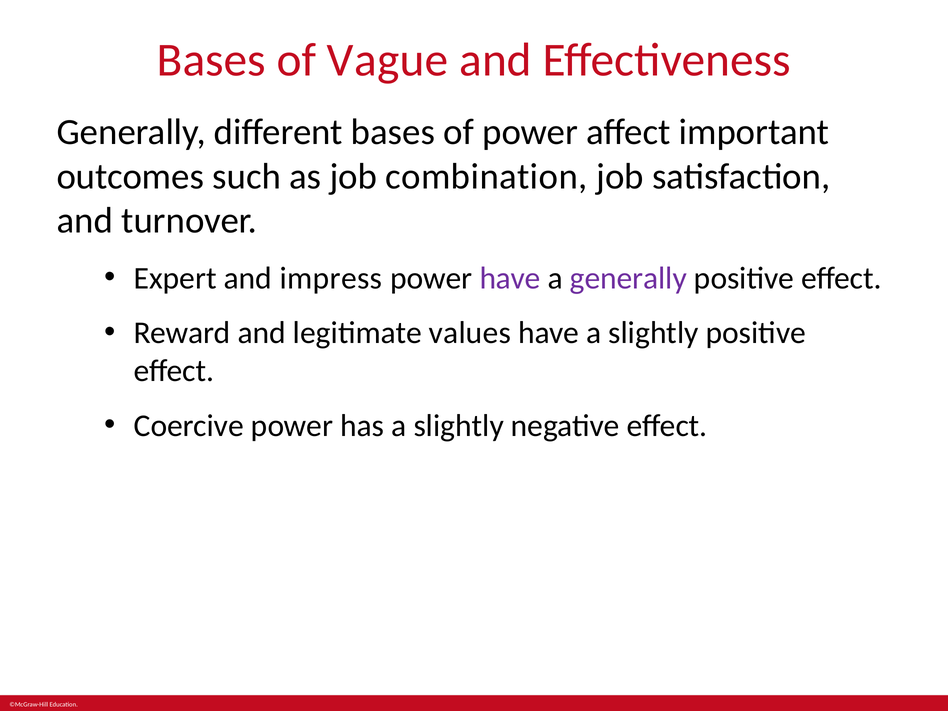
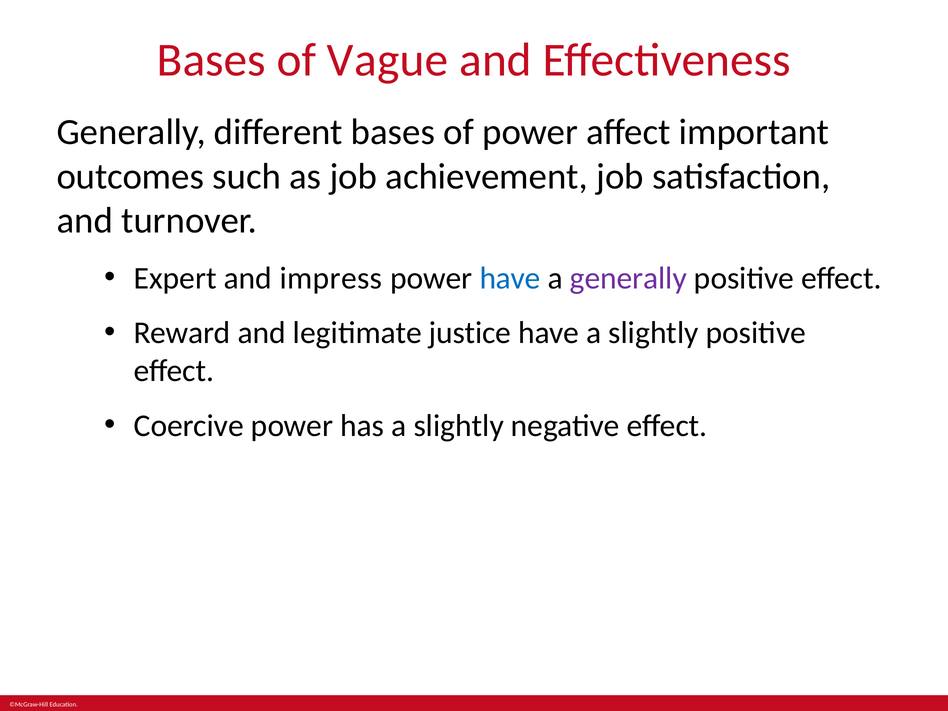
combination: combination -> achievement
have at (510, 278) colour: purple -> blue
values: values -> justice
